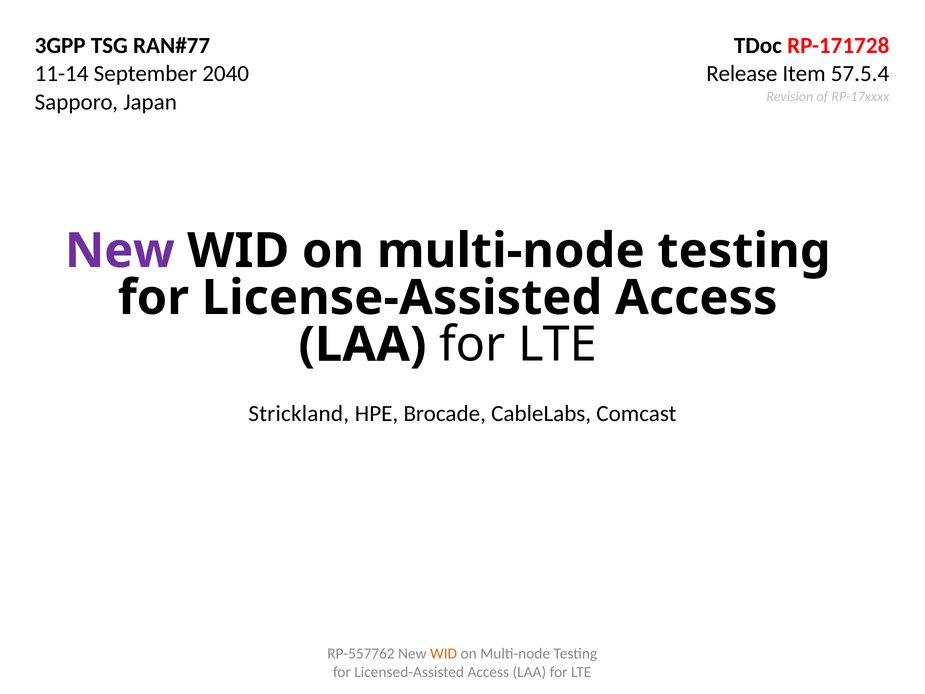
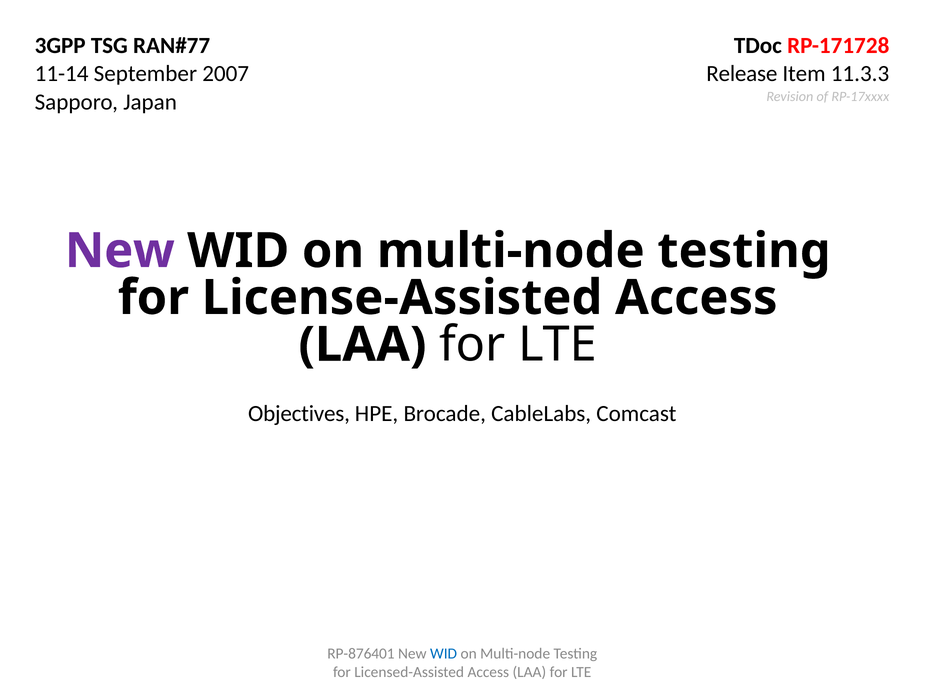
2040: 2040 -> 2007
57.5.4: 57.5.4 -> 11.3.3
Strickland: Strickland -> Objectives
RP-557762: RP-557762 -> RP-876401
WID at (444, 653) colour: orange -> blue
